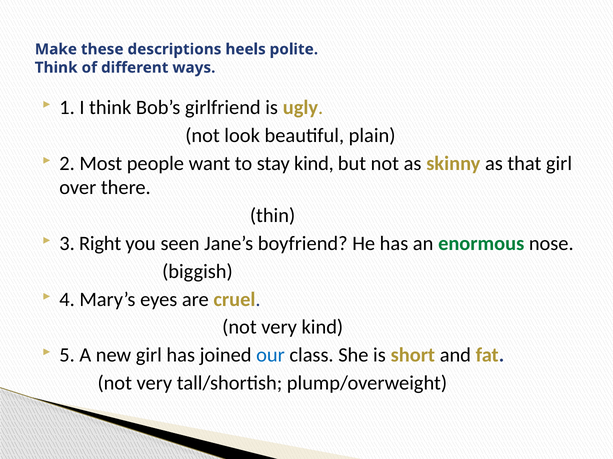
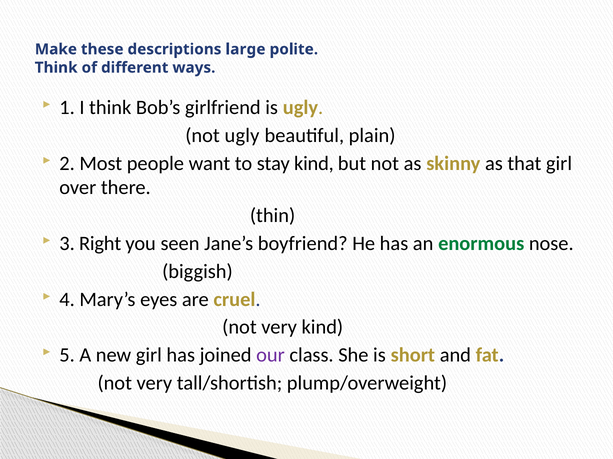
heels: heels -> large
not look: look -> ugly
our colour: blue -> purple
